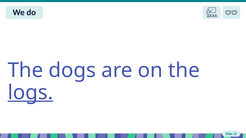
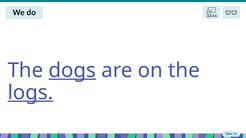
dogs underline: none -> present
